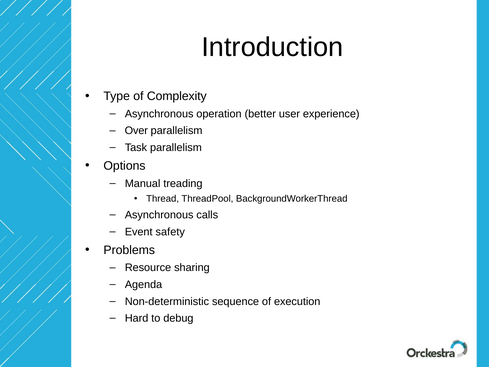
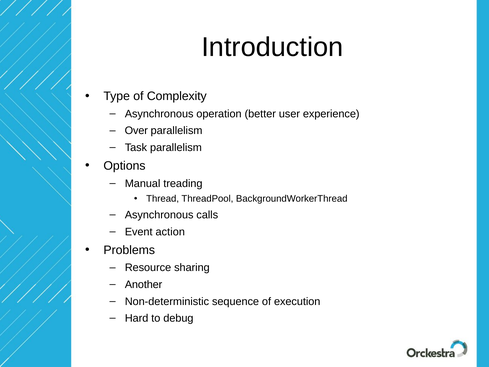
safety: safety -> action
Agenda: Agenda -> Another
